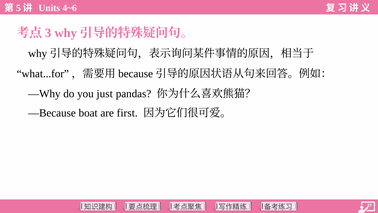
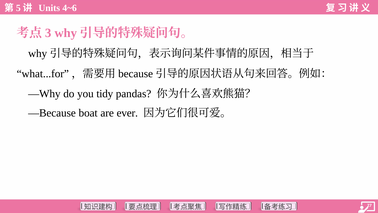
just: just -> tidy
first: first -> ever
